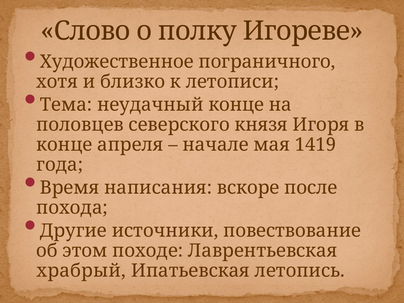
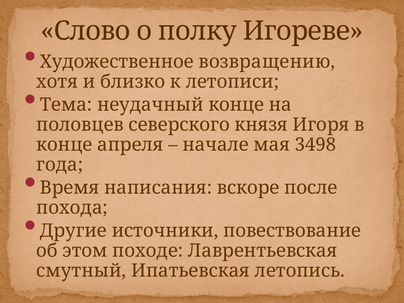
пограничного: пограничного -> возвращению
1419: 1419 -> 3498
храбрый: храбрый -> смутный
